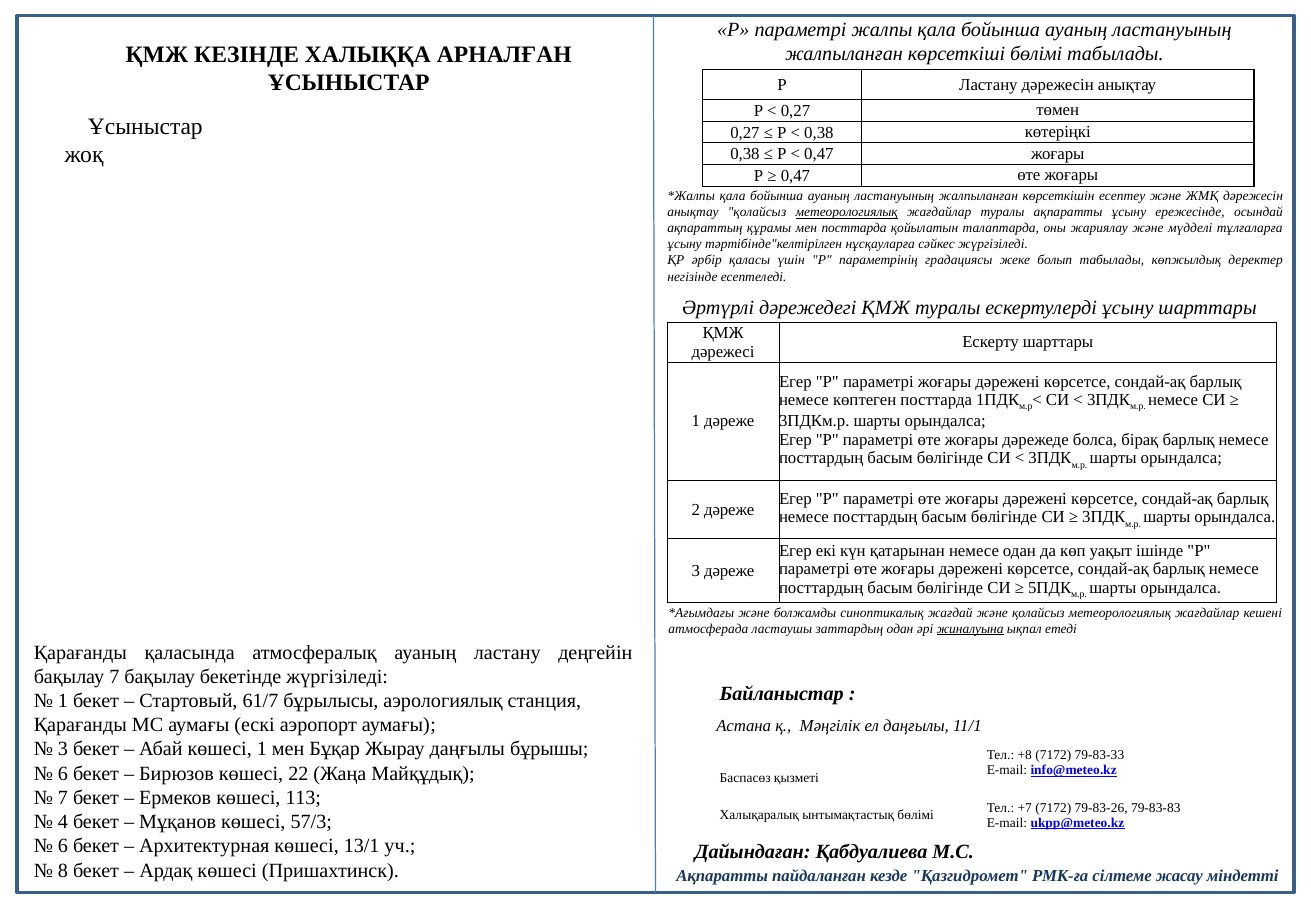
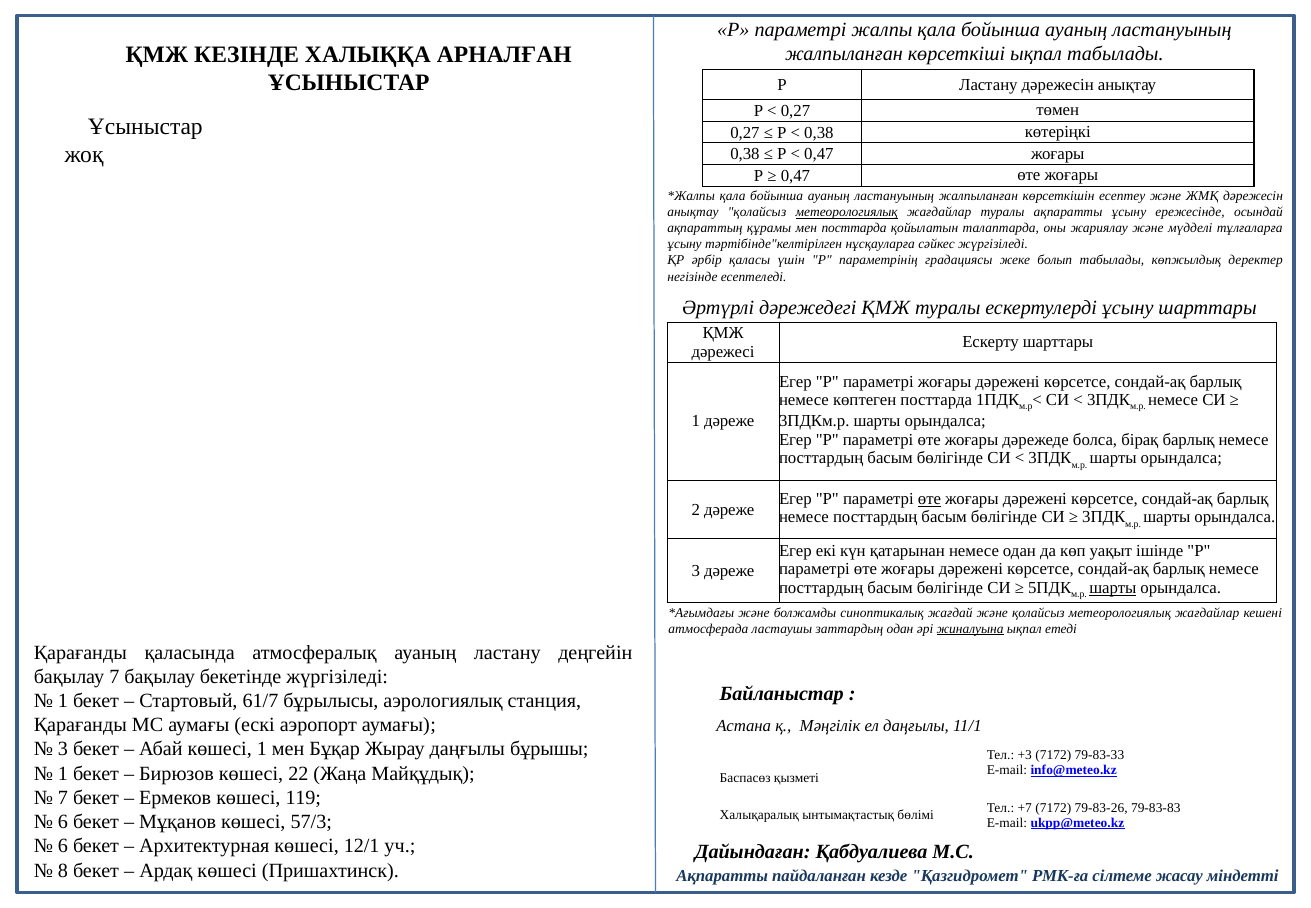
көрсеткіші бөлімі: бөлімі -> ықпал
өте at (929, 499) underline: none -> present
шарты at (1113, 588) underline: none -> present
+8: +8 -> +3
6 at (63, 773): 6 -> 1
113: 113 -> 119
4 at (63, 822): 4 -> 6
13/1: 13/1 -> 12/1
